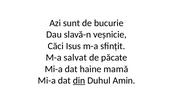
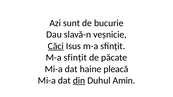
Căci underline: none -> present
salvat at (75, 58): salvat -> sfințit
mamă: mamă -> pleacă
